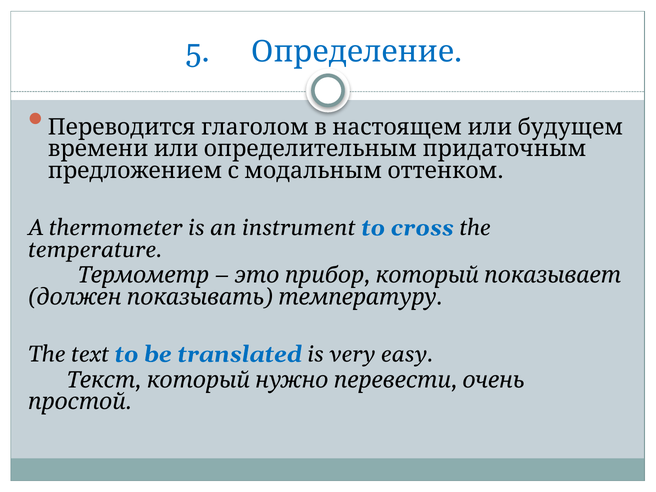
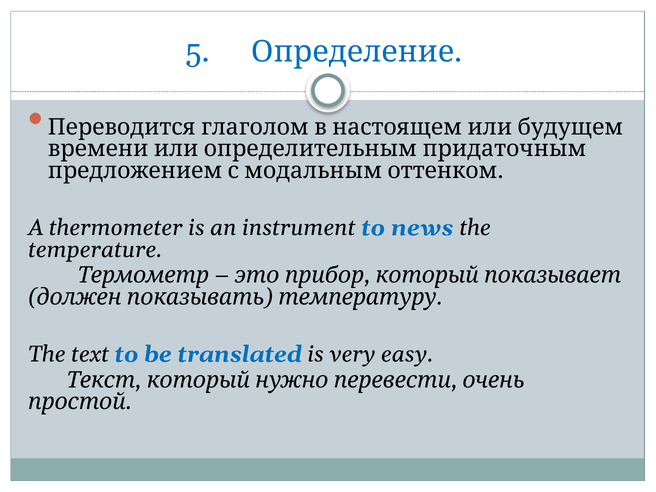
cross: cross -> news
